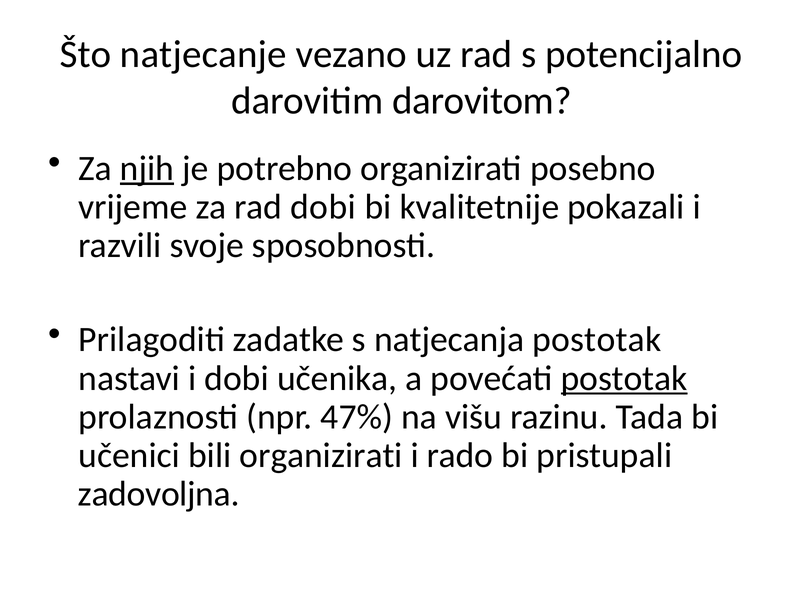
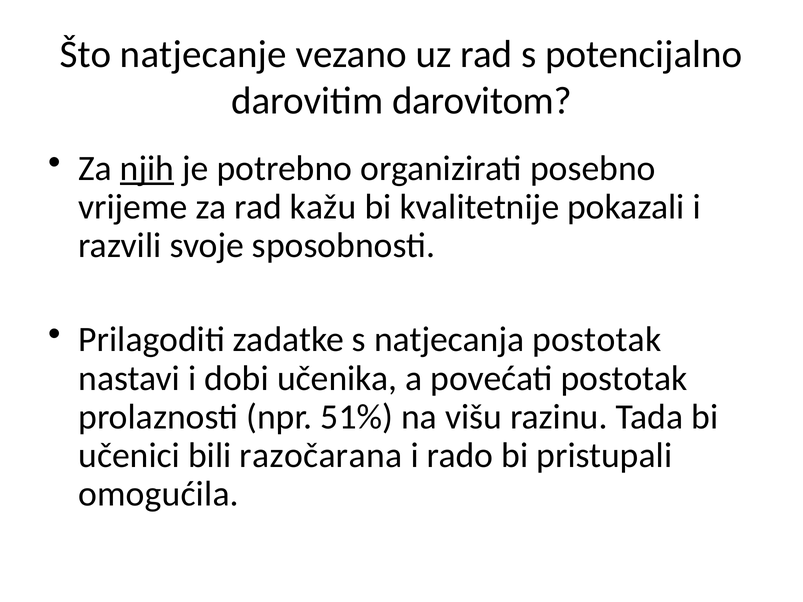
rad dobi: dobi -> kažu
postotak at (624, 378) underline: present -> none
47%: 47% -> 51%
bili organizirati: organizirati -> razočarana
zadovoljna: zadovoljna -> omogućila
